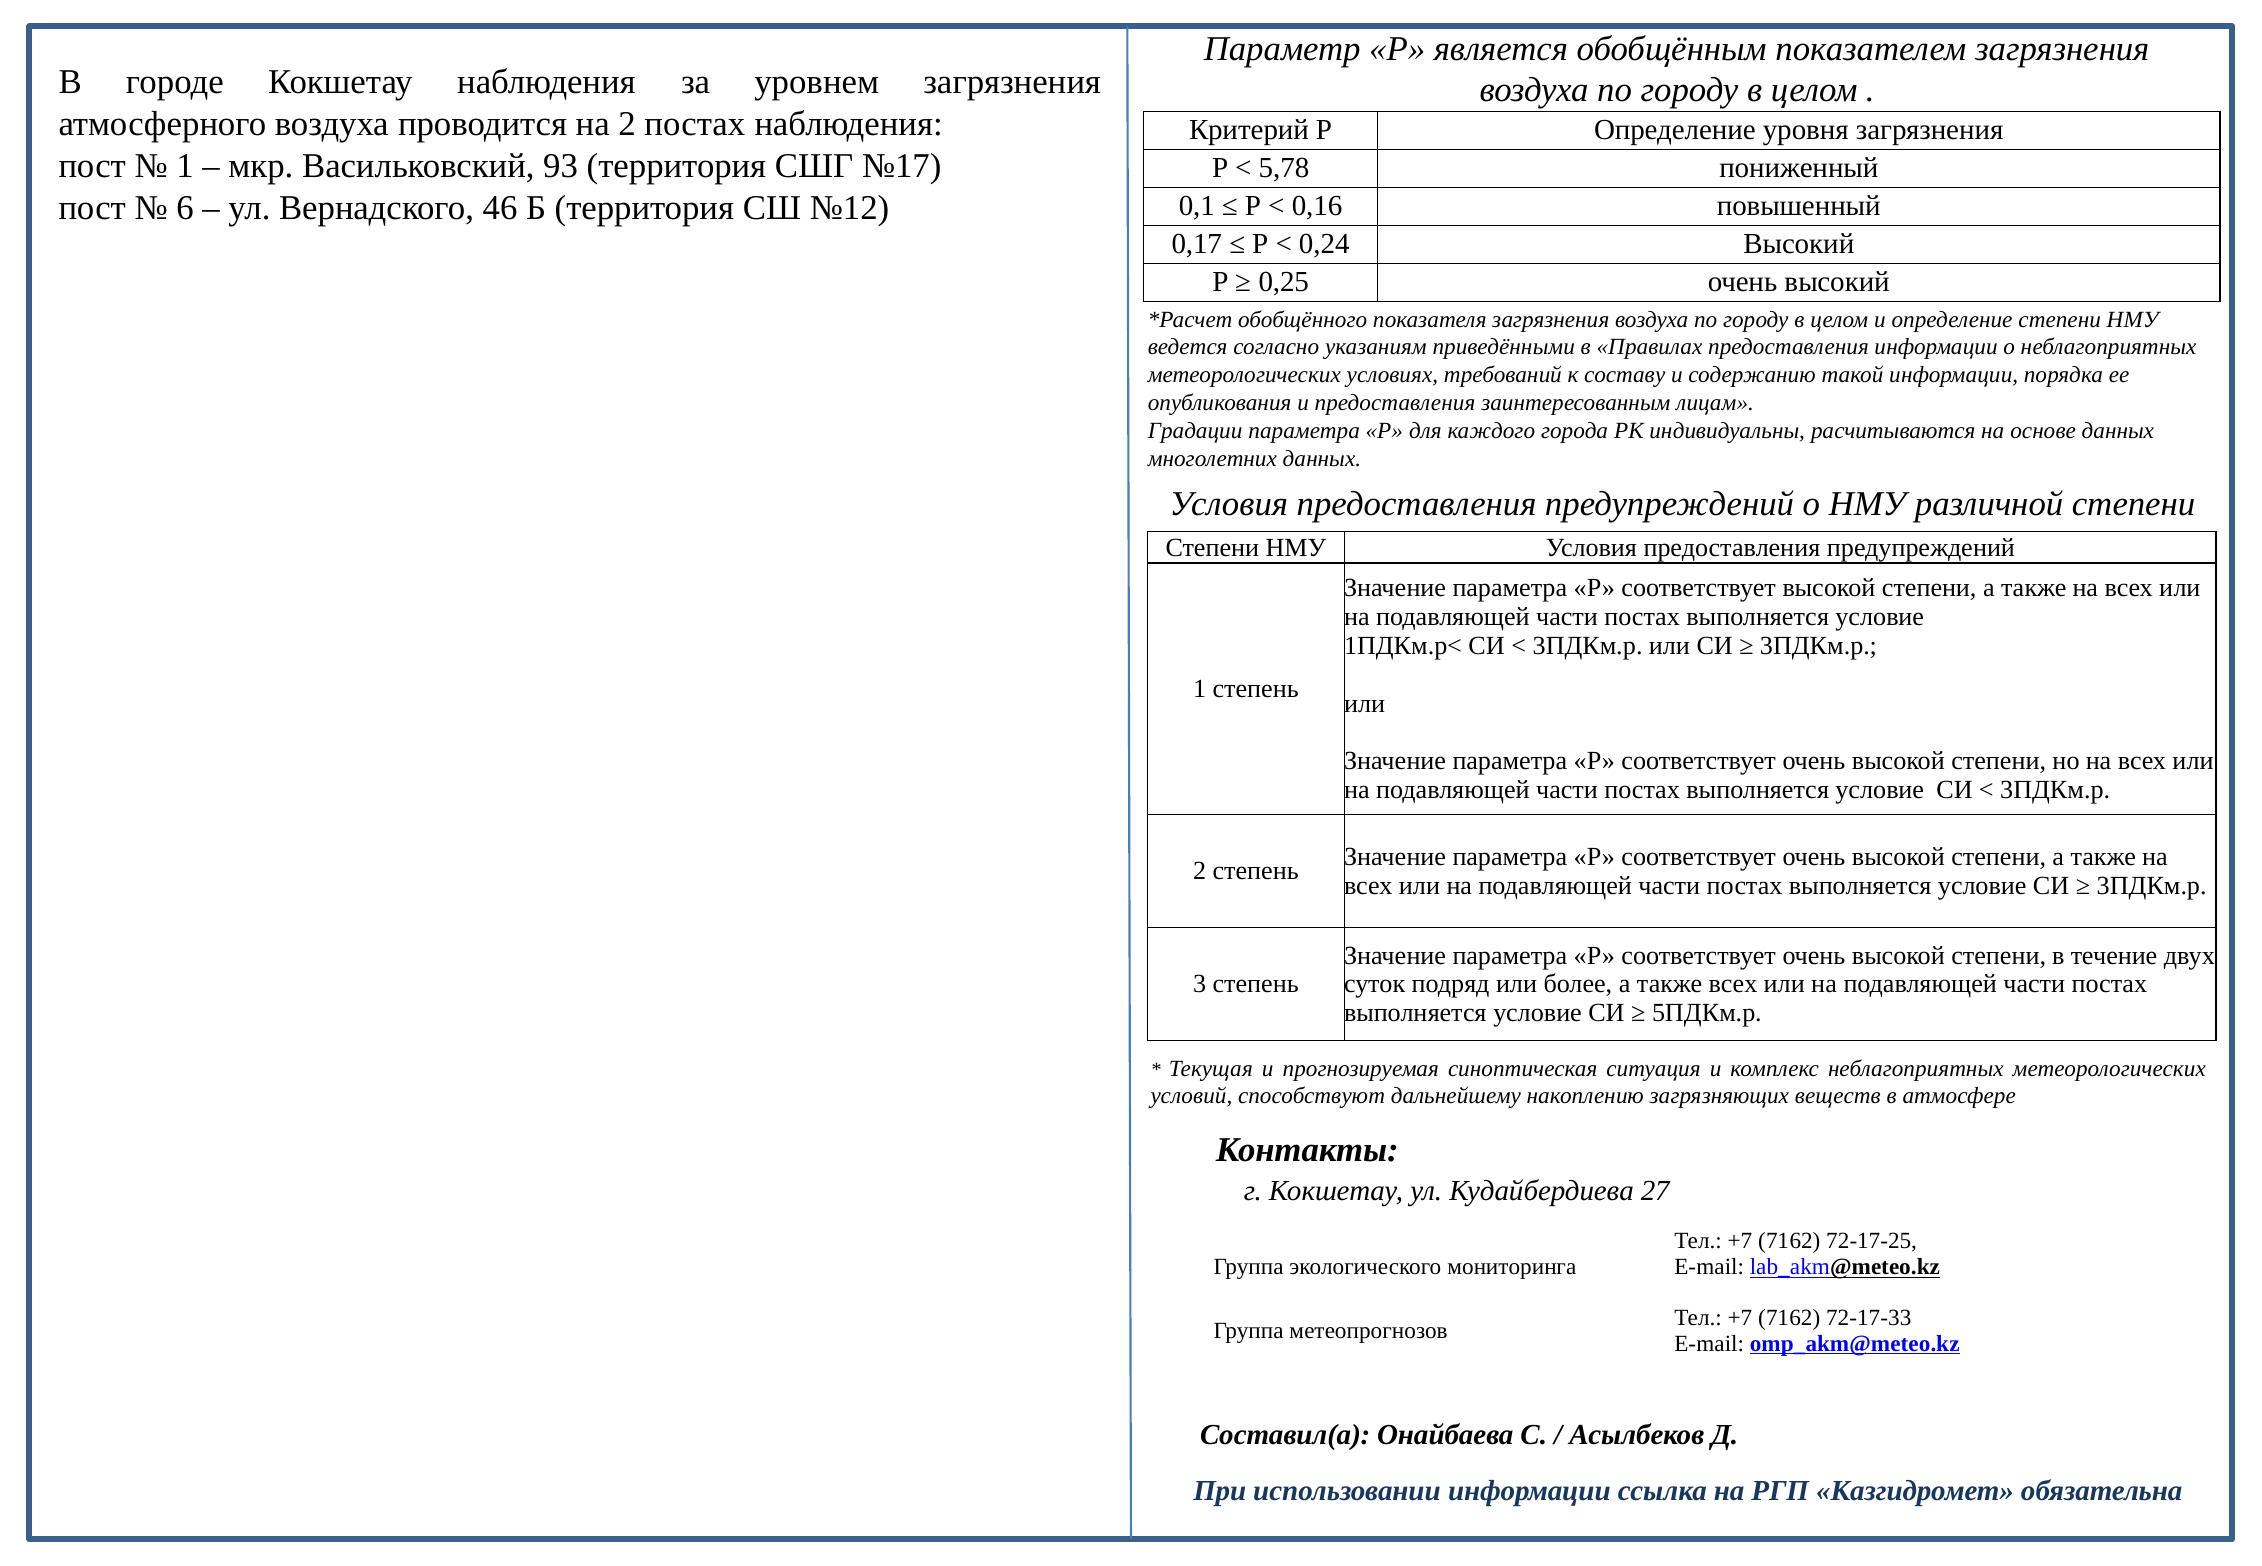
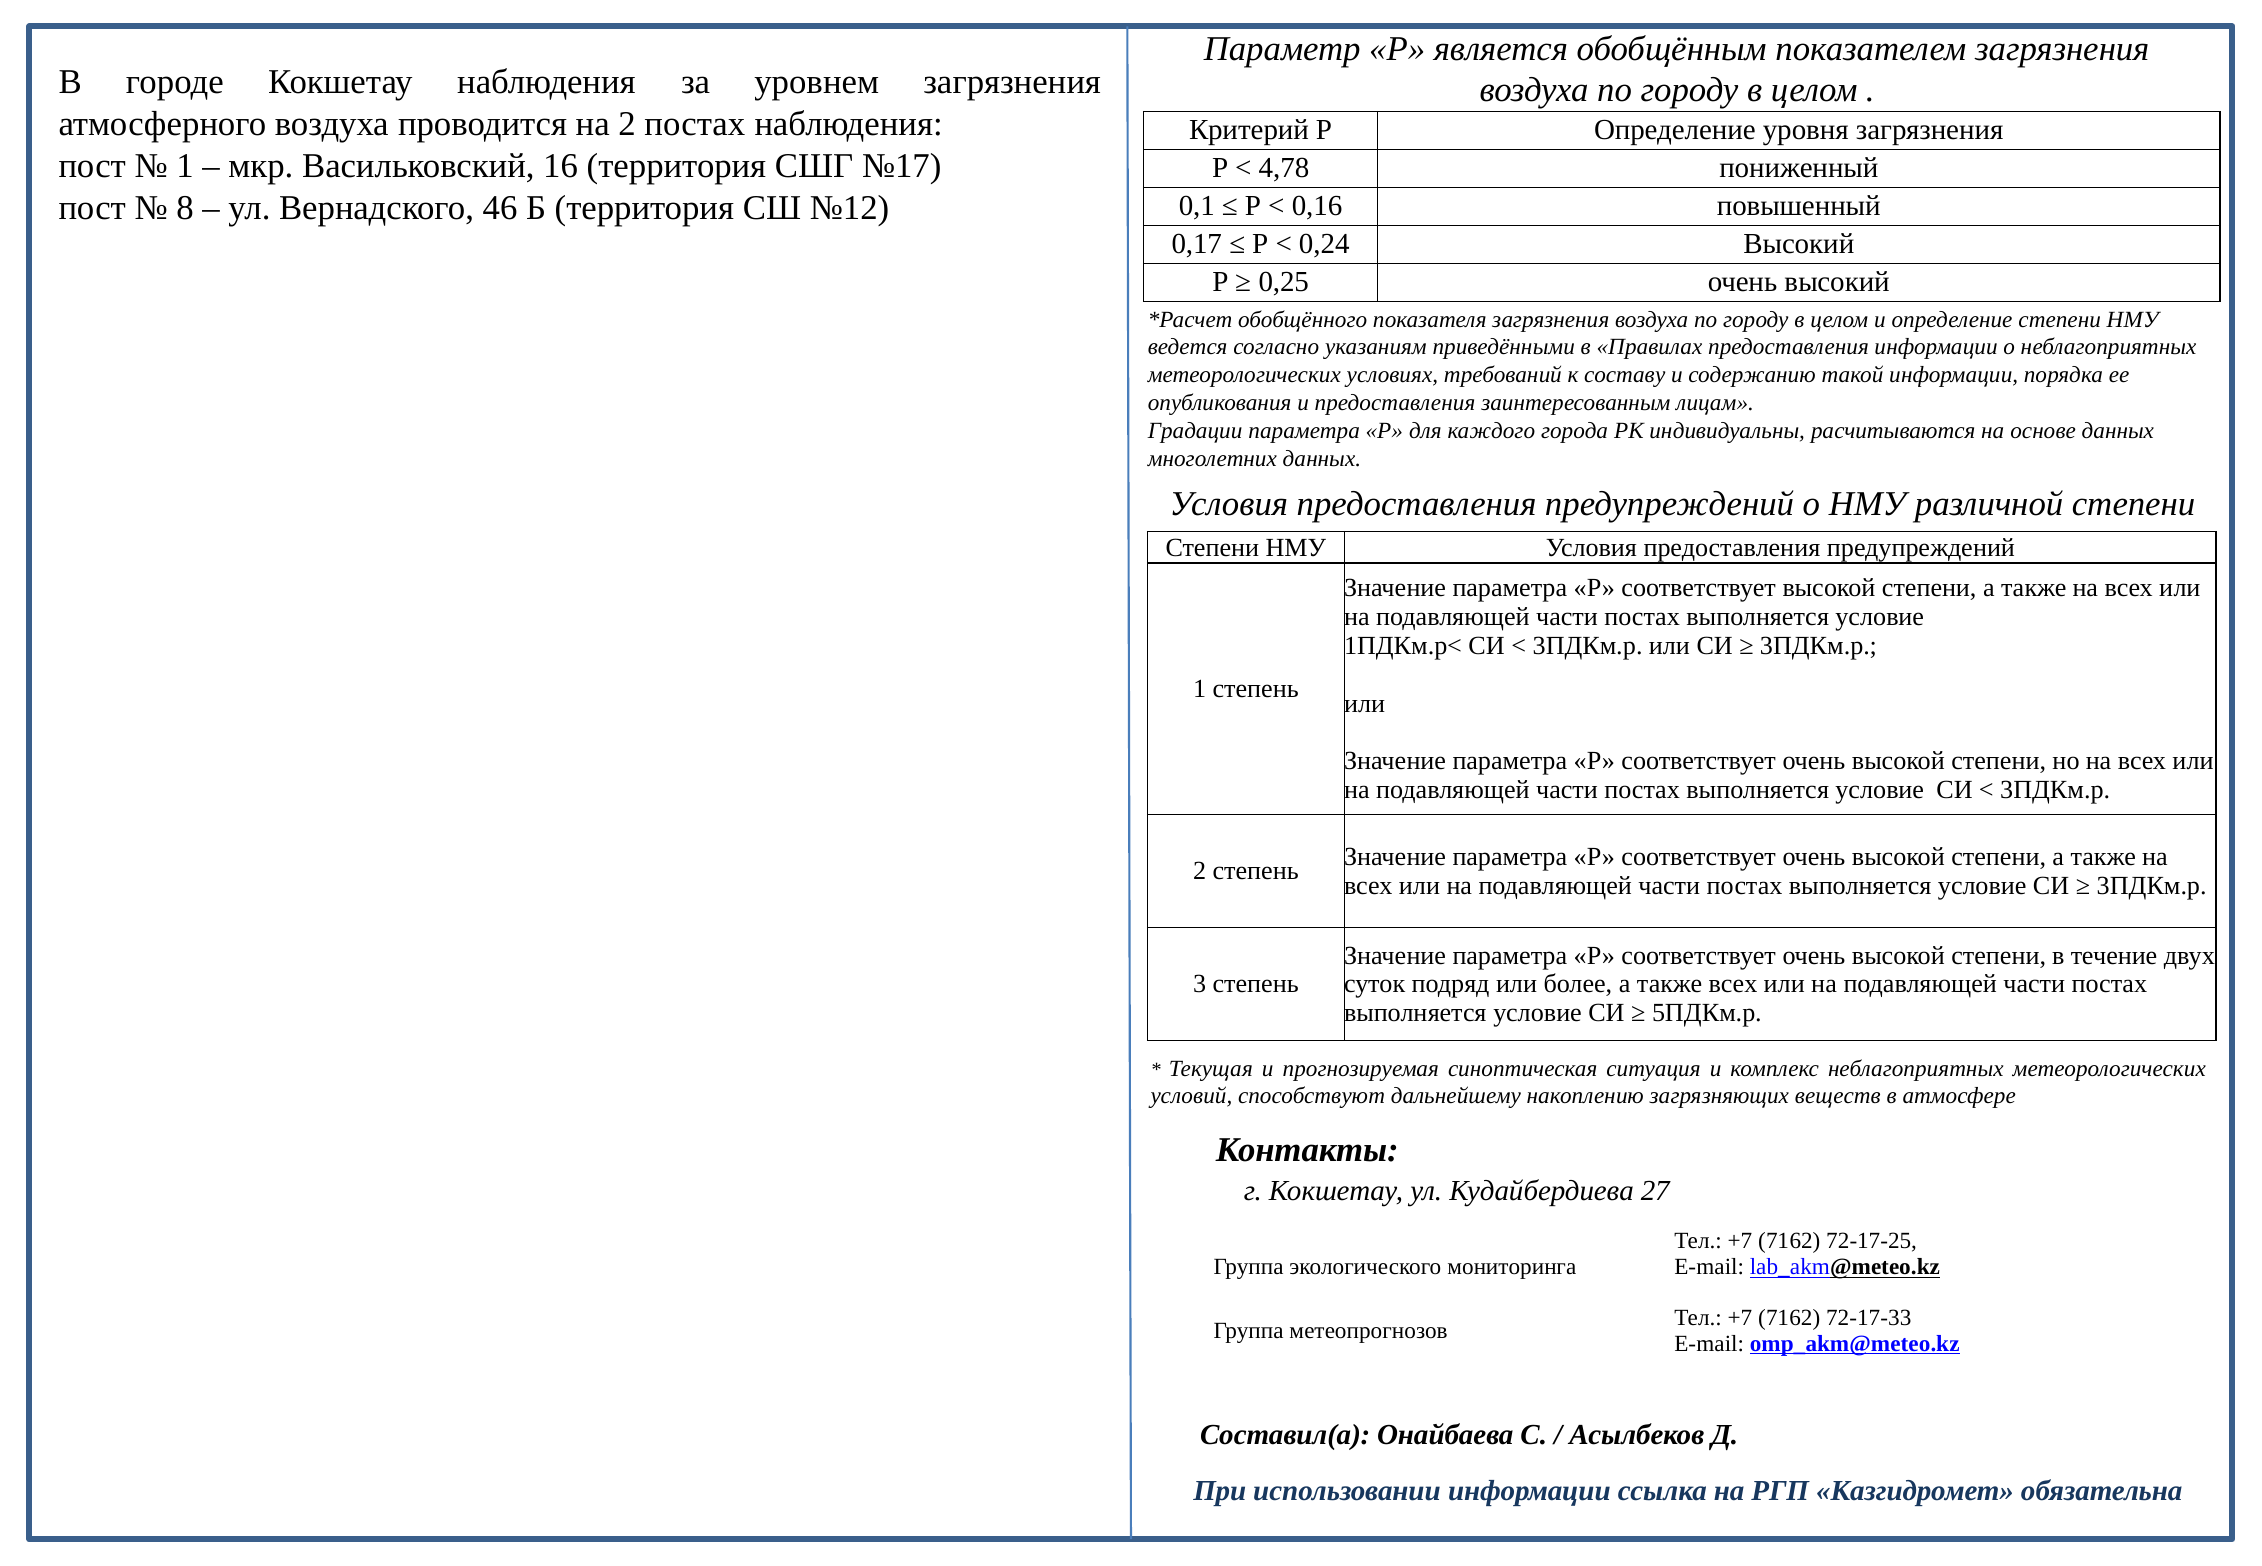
93: 93 -> 16
5,78: 5,78 -> 4,78
6: 6 -> 8
